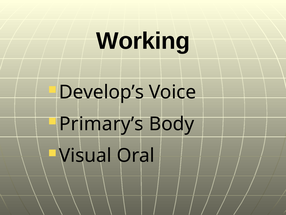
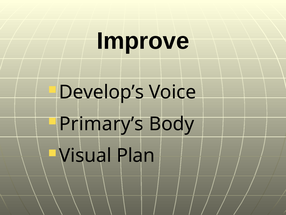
Working: Working -> Improve
Oral: Oral -> Plan
